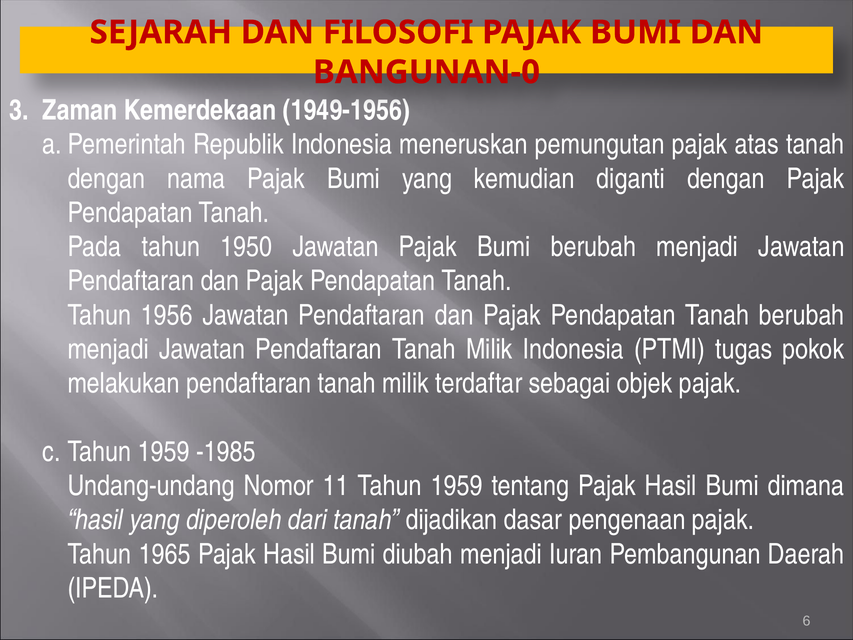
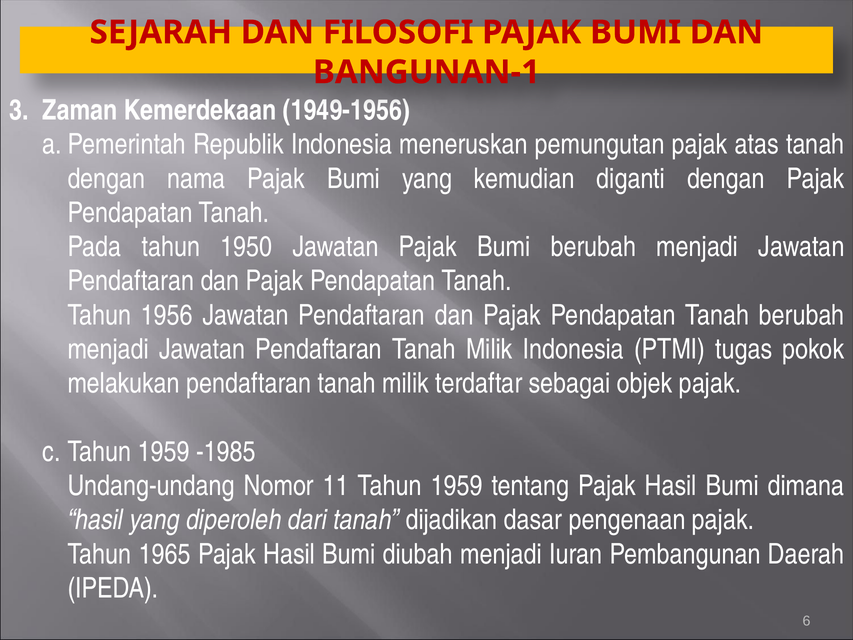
BANGUNAN-0: BANGUNAN-0 -> BANGUNAN-1
